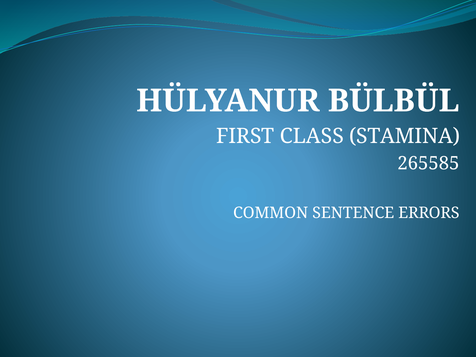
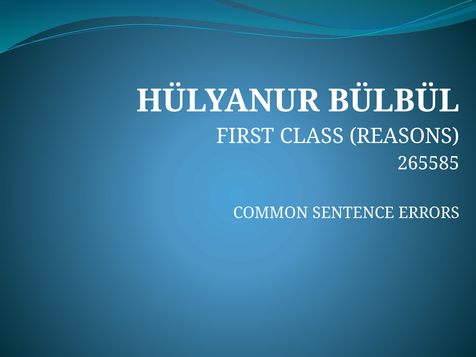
STAMINA: STAMINA -> REASONS
